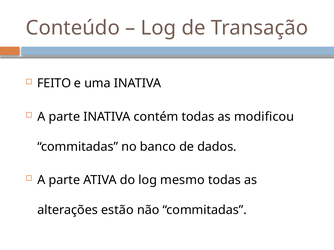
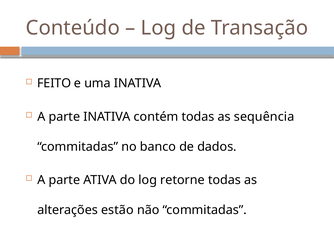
modificou: modificou -> sequência
mesmo: mesmo -> retorne
